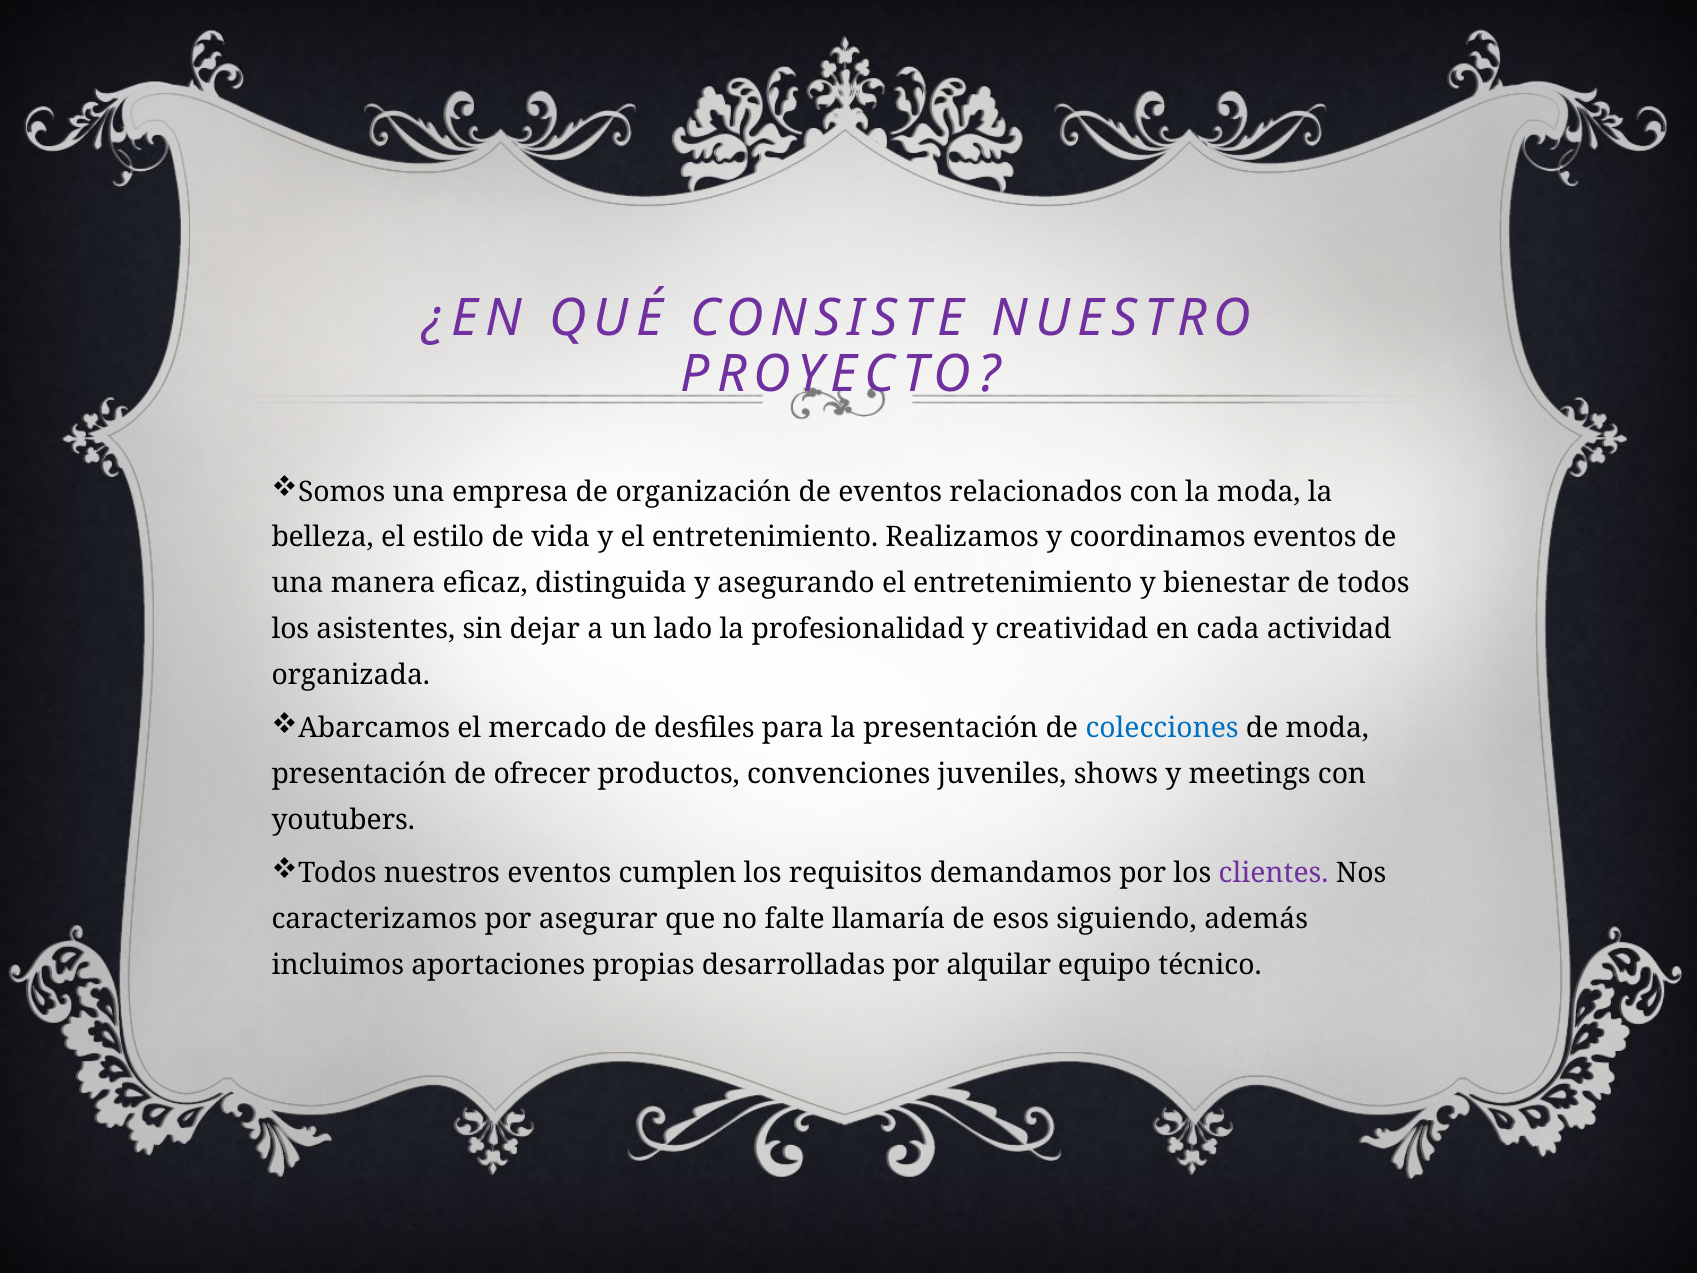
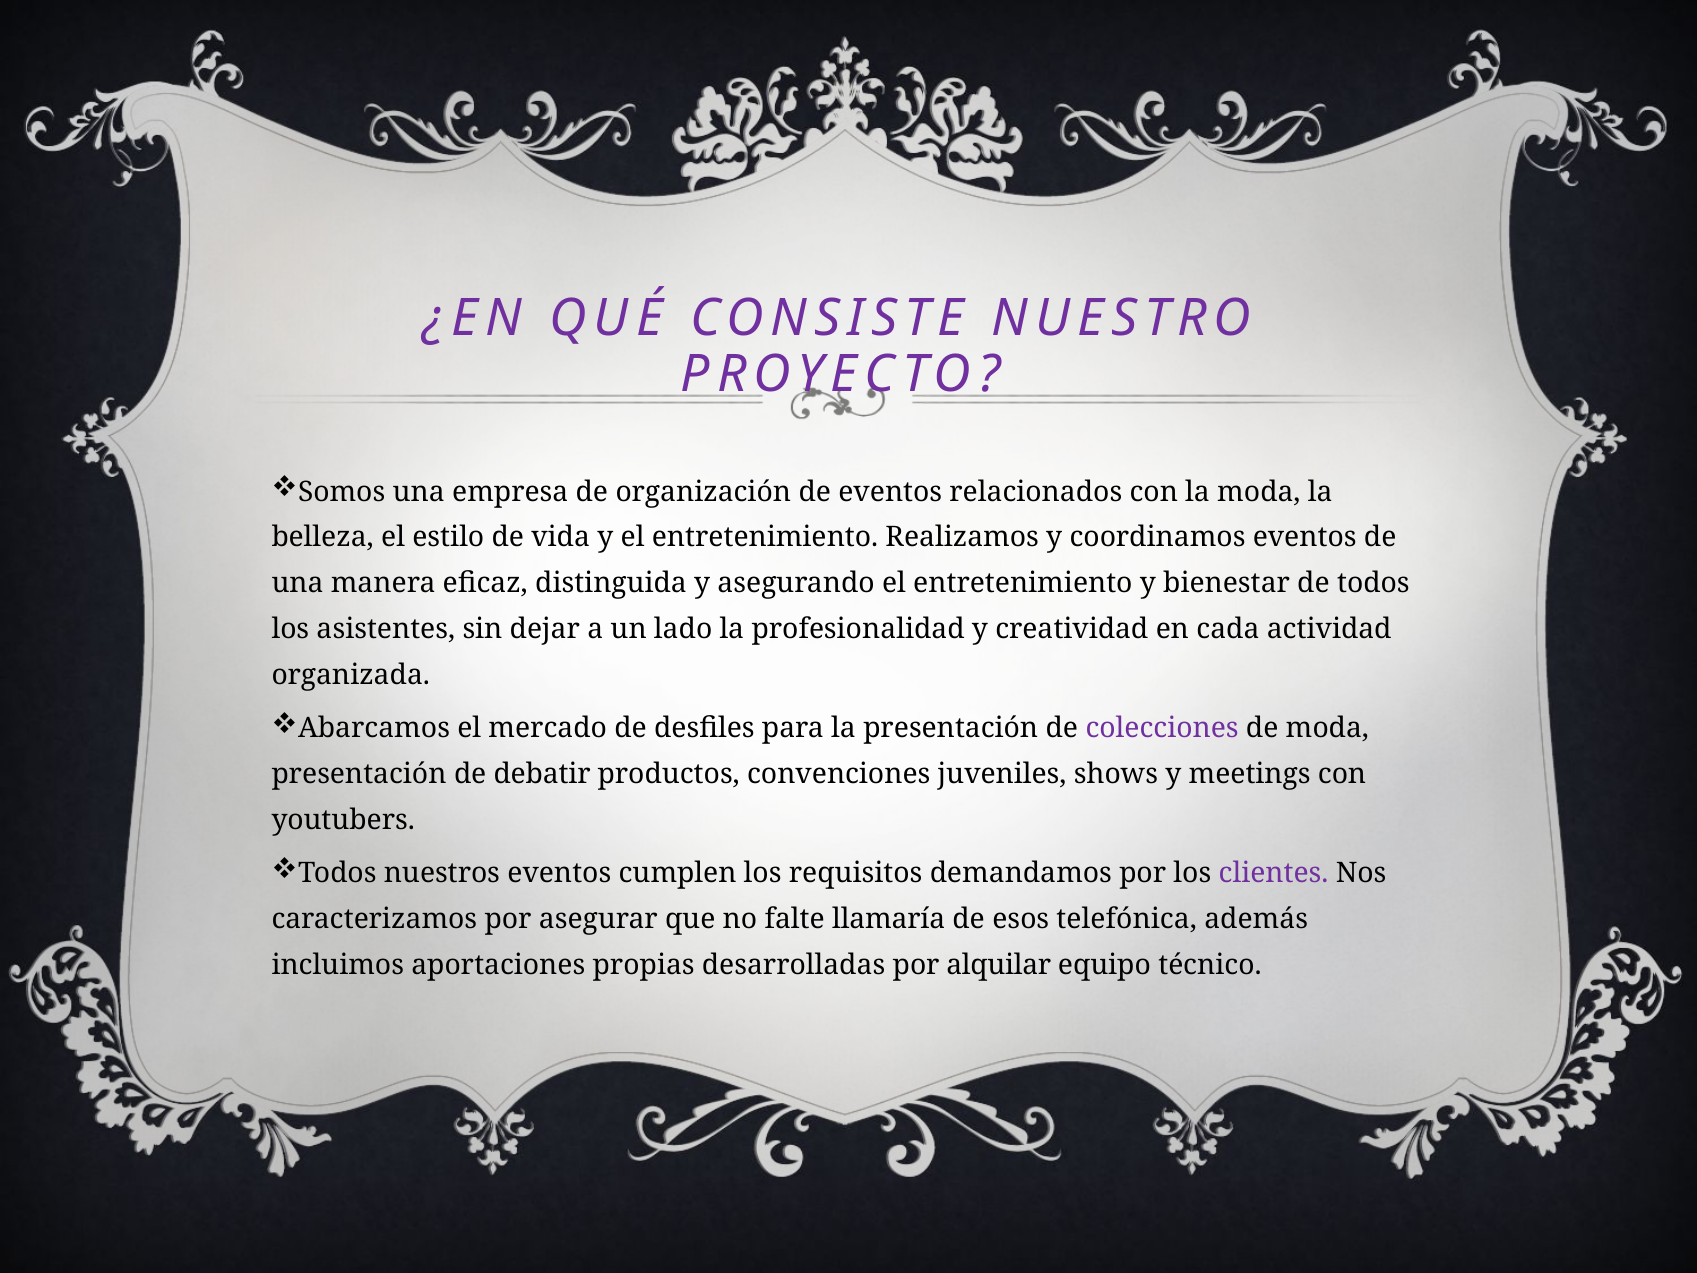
colecciones colour: blue -> purple
ofrecer: ofrecer -> debatir
siguiendo: siguiendo -> telefónica
